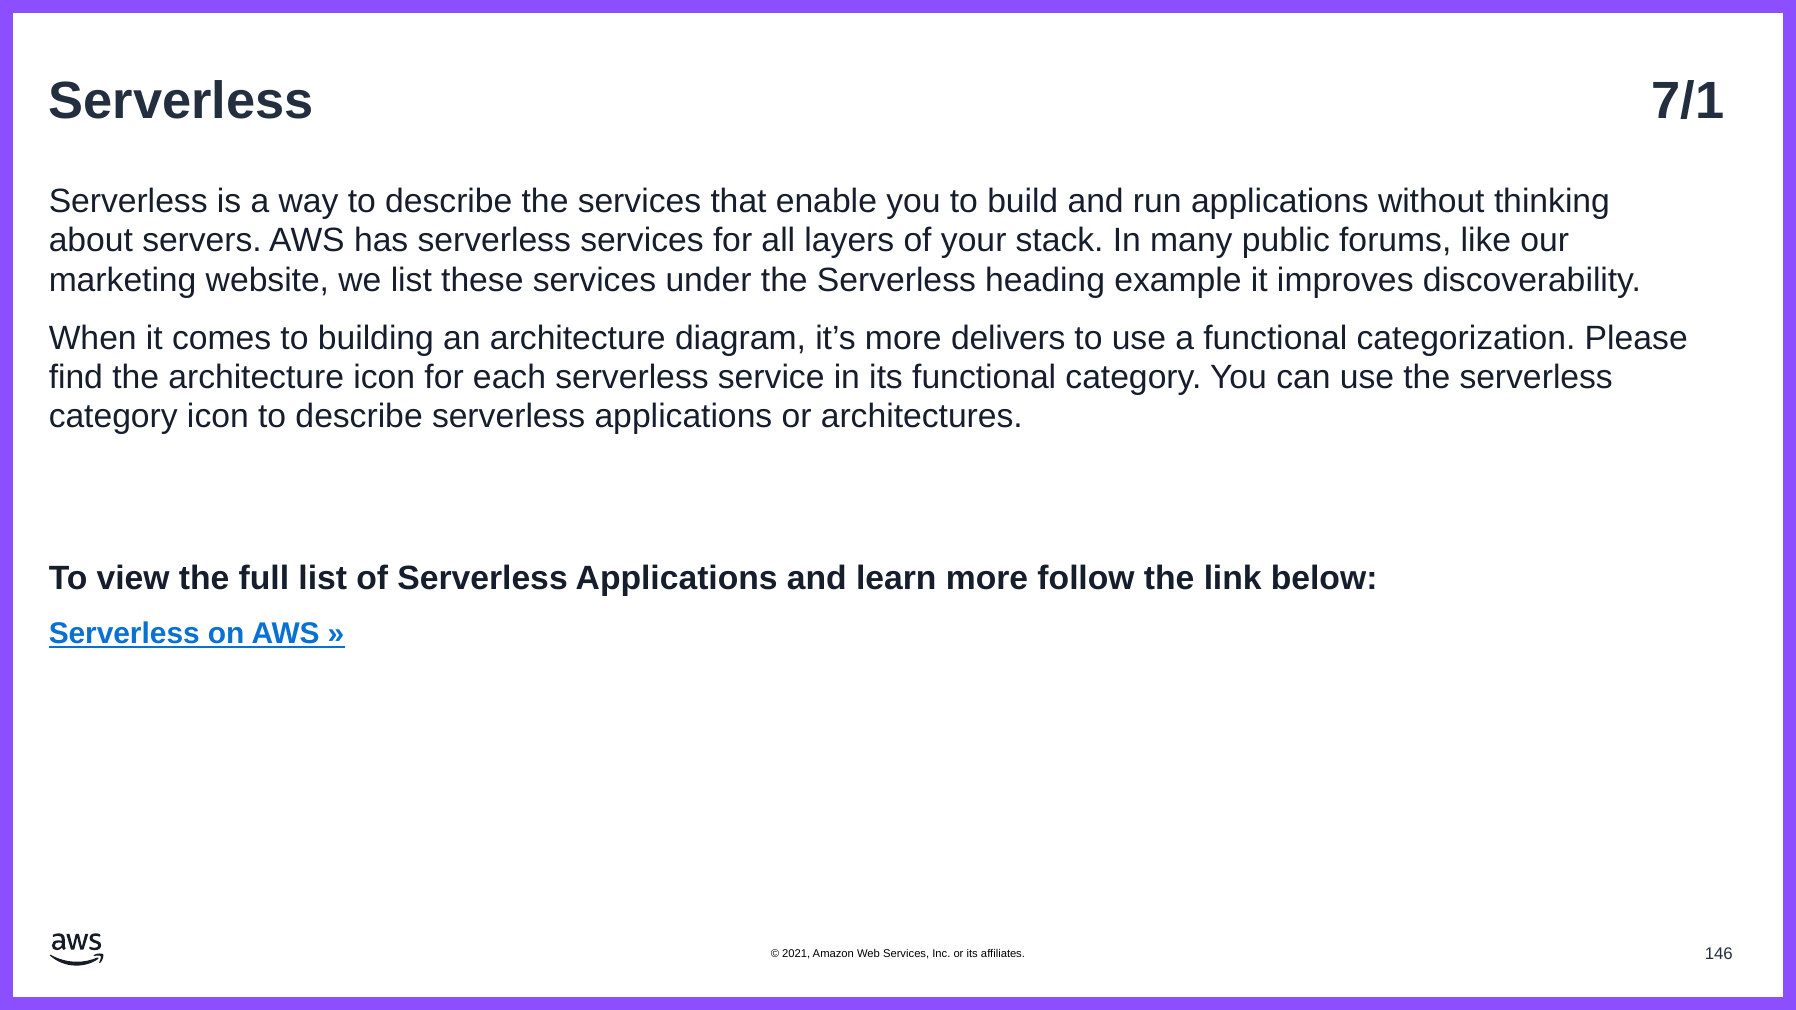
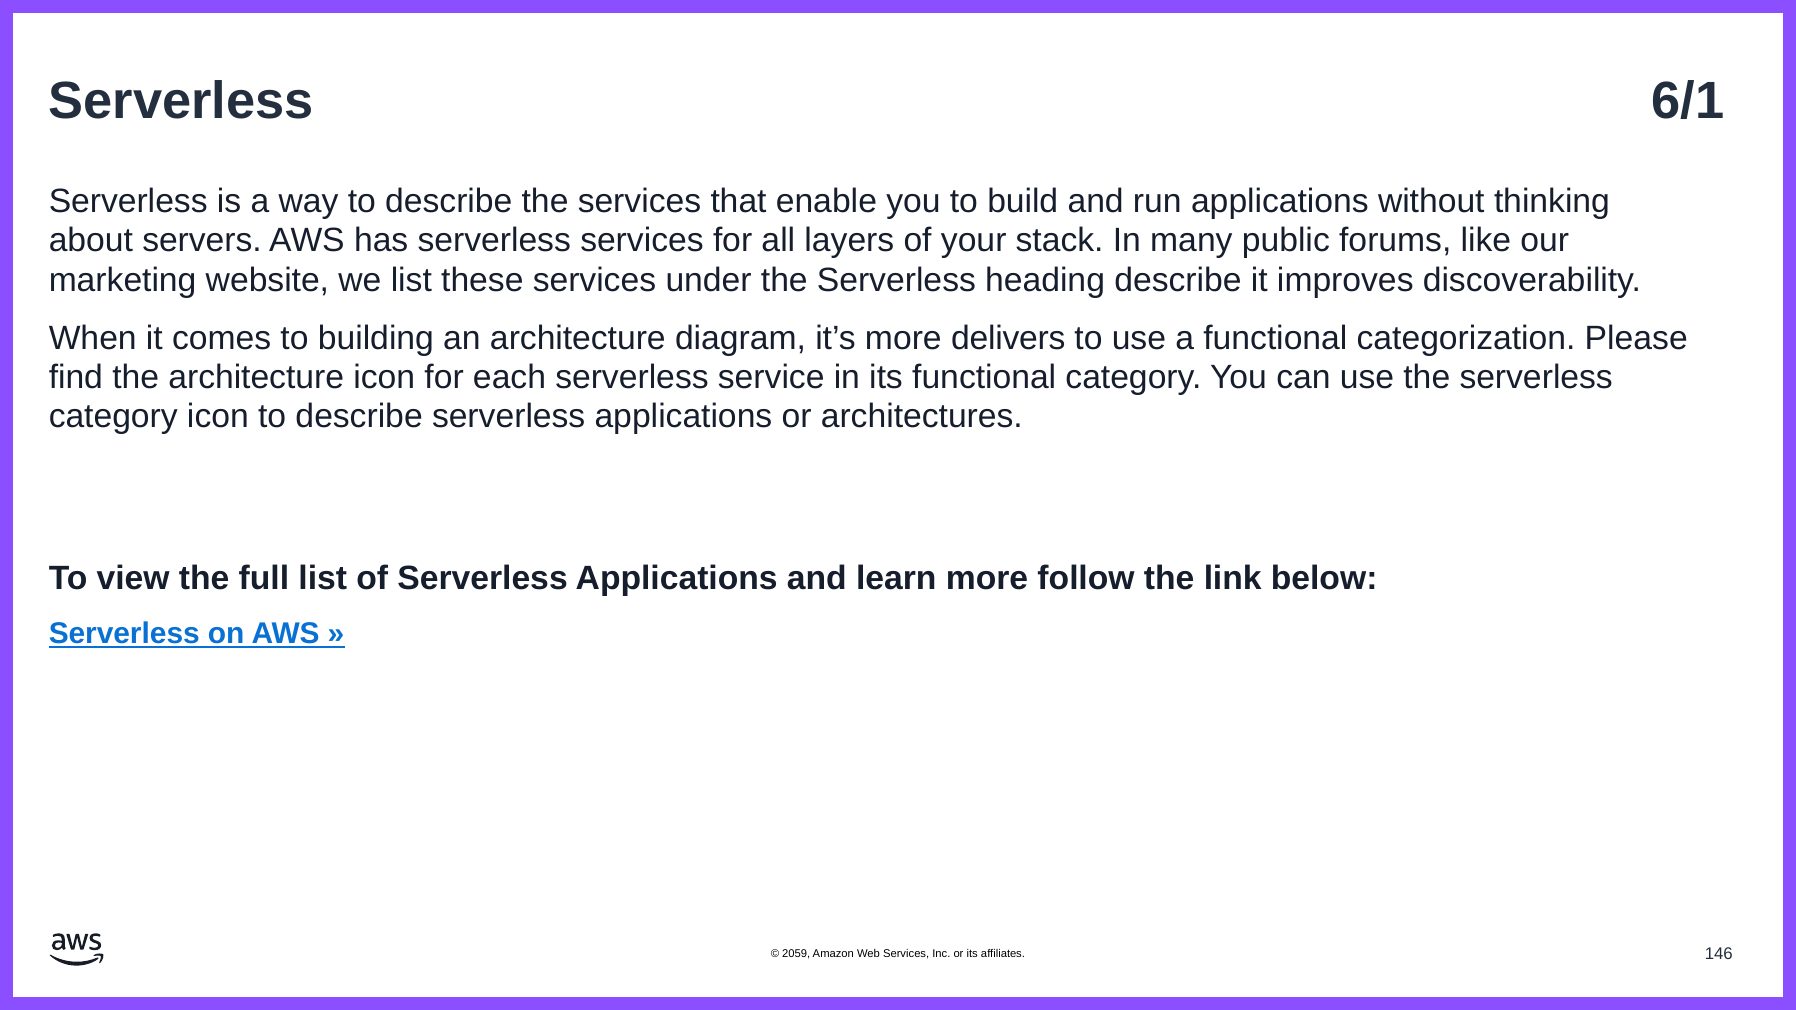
7/1: 7/1 -> 6/1
heading example: example -> describe
2021: 2021 -> 2059
